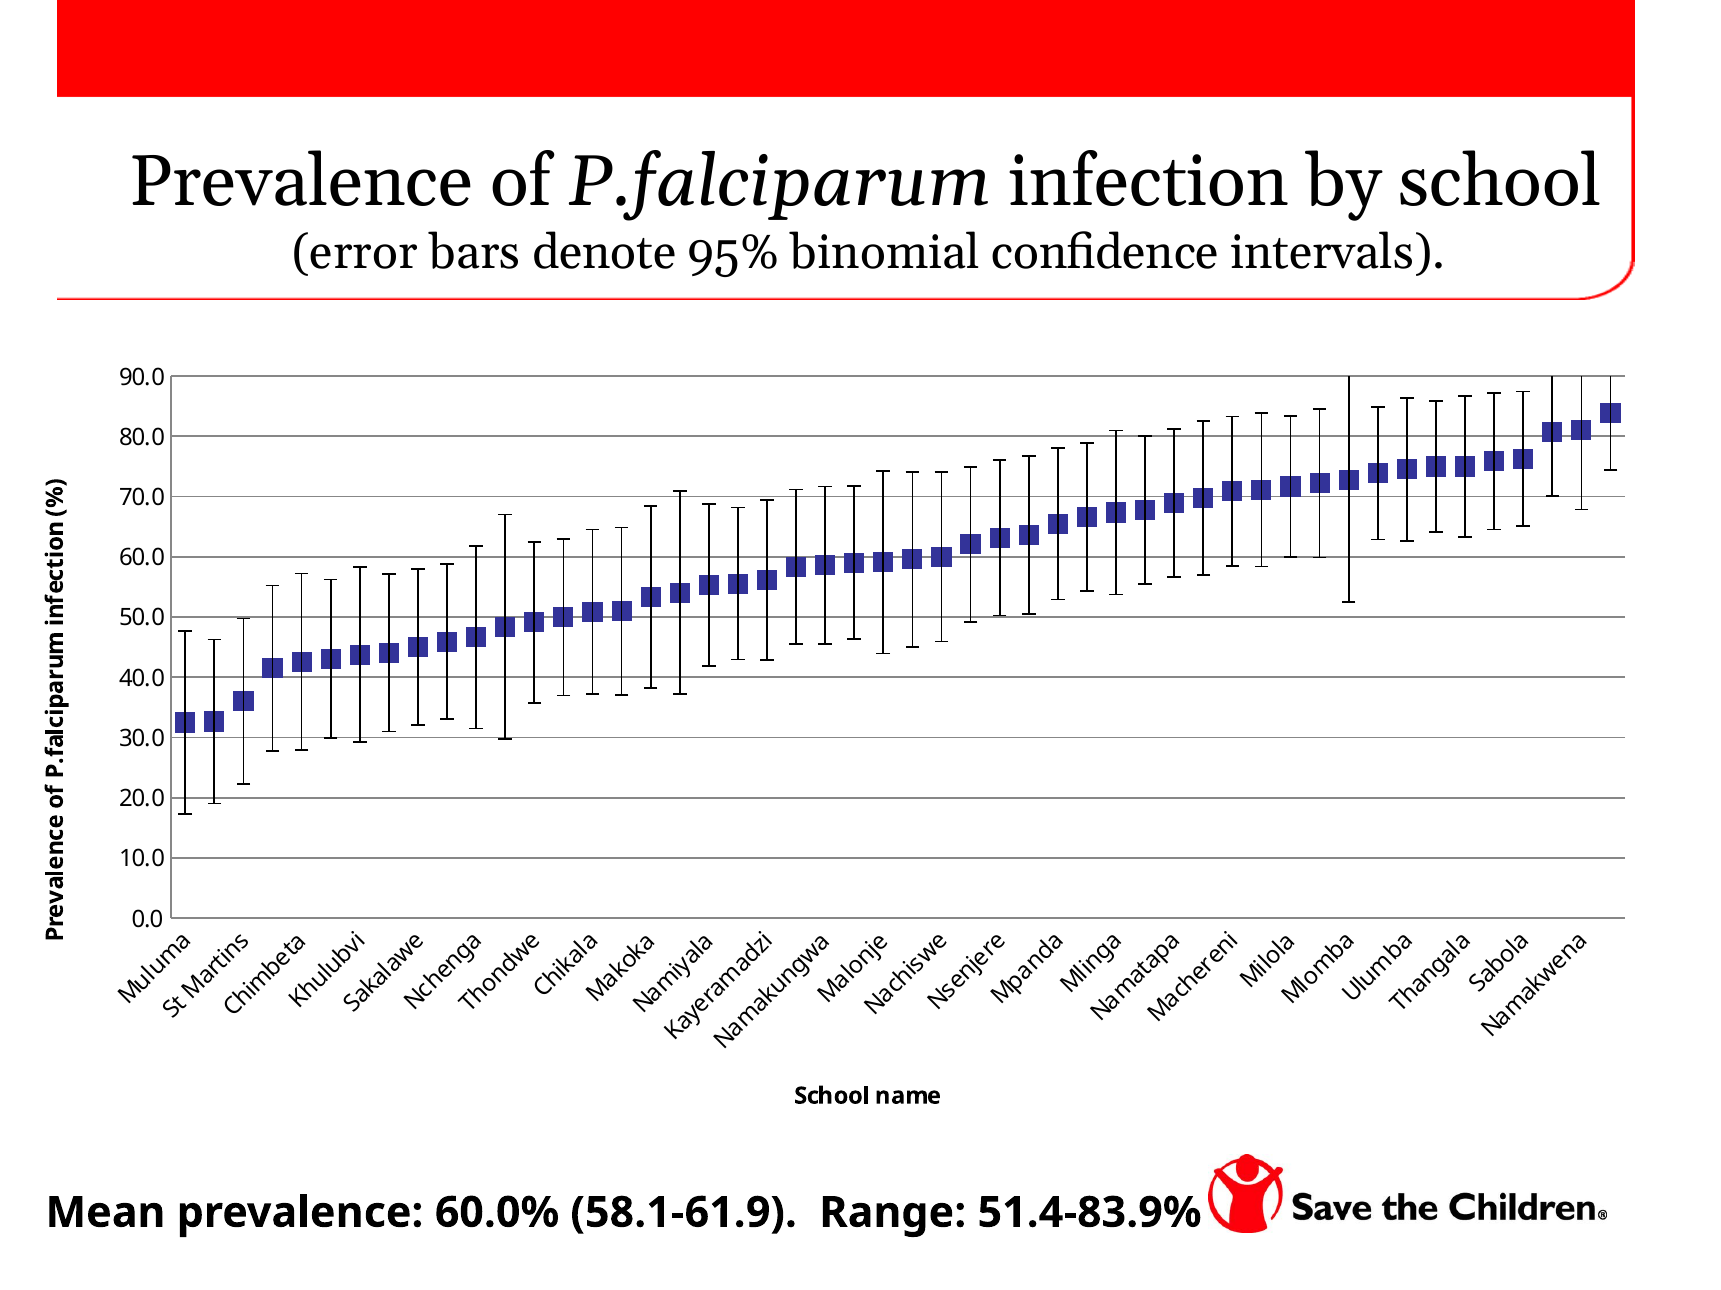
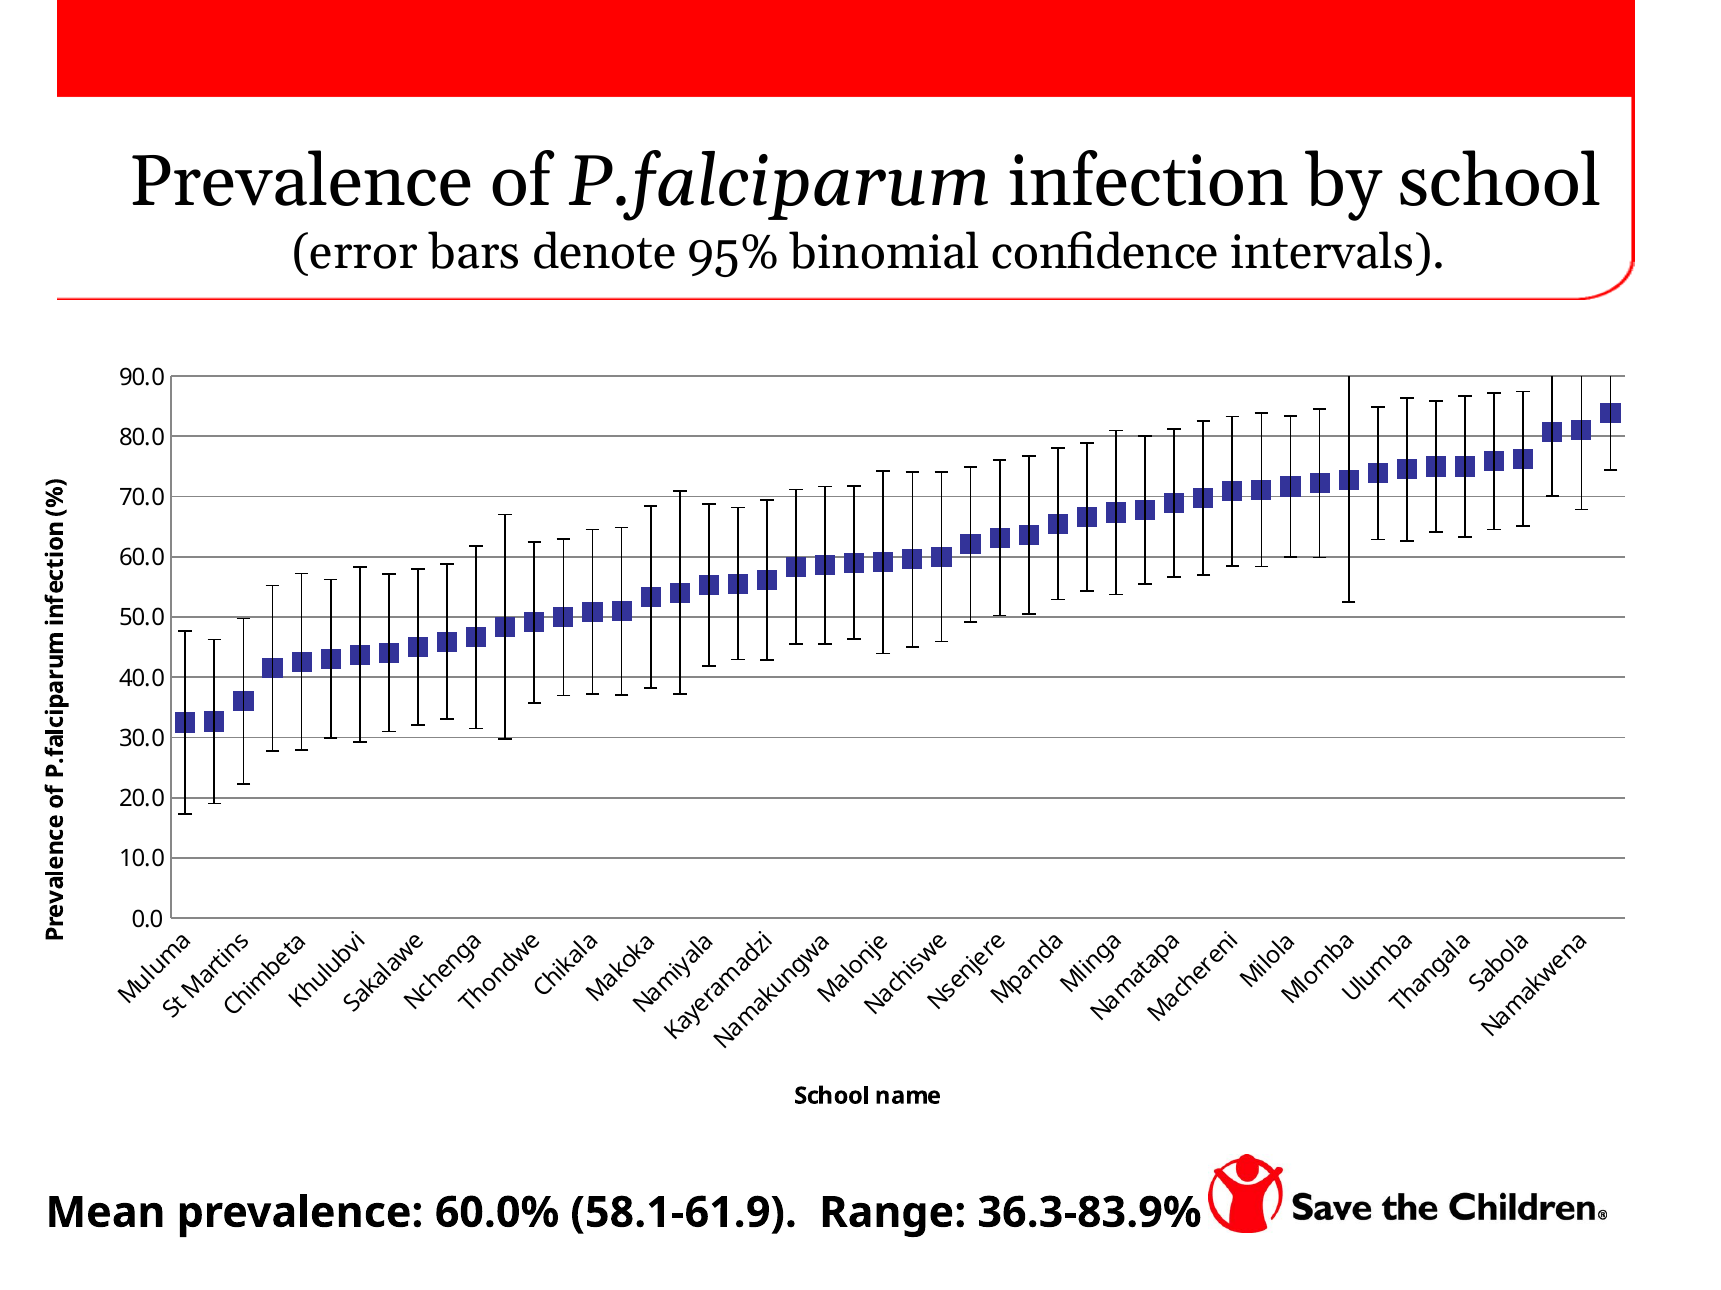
51.4-83.9%: 51.4-83.9% -> 36.3-83.9%
